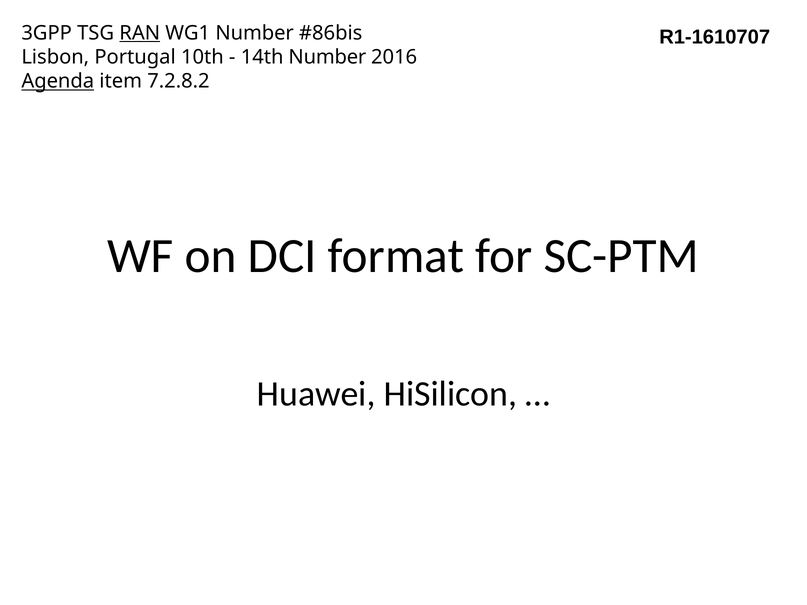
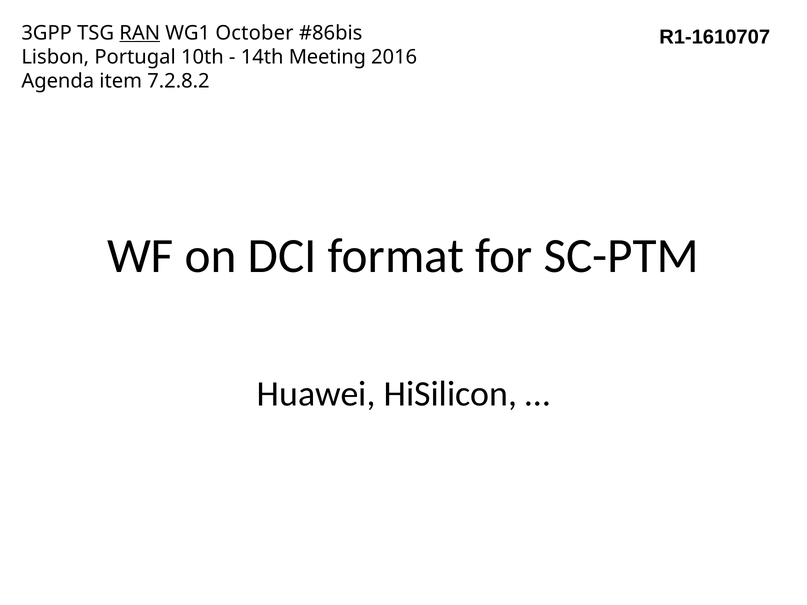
WG1 Number: Number -> October
14th Number: Number -> Meeting
Agenda underline: present -> none
